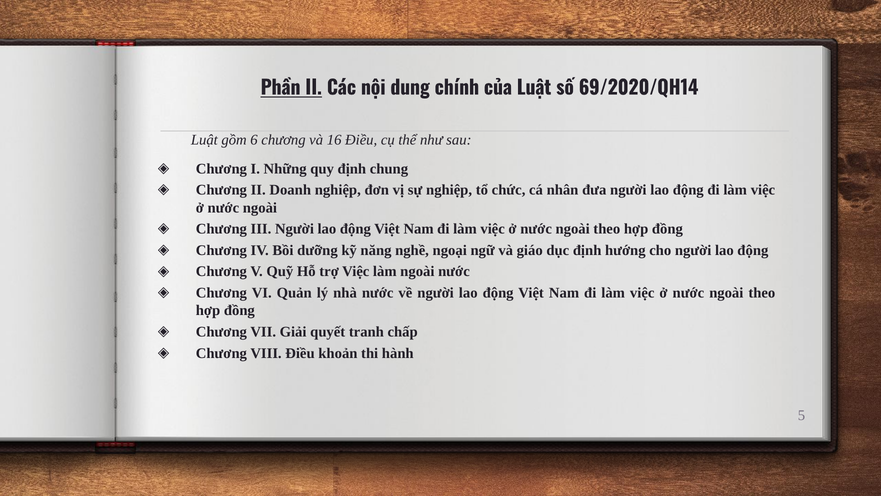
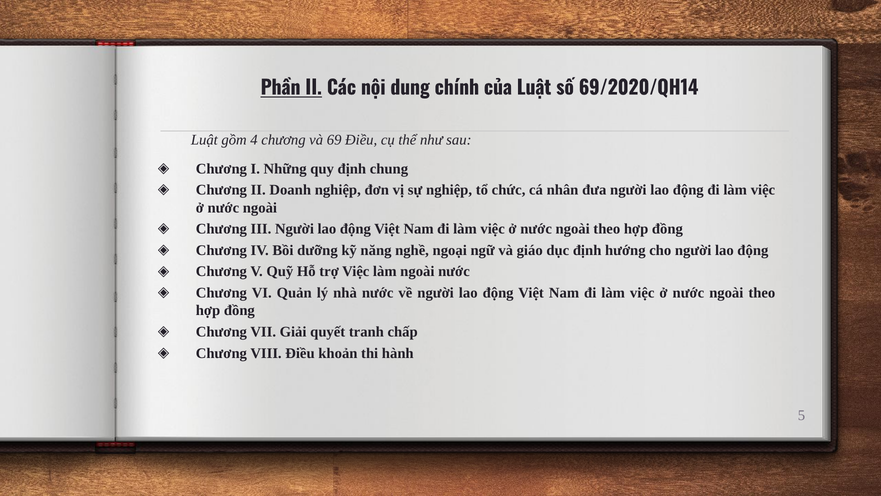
6: 6 -> 4
16: 16 -> 69
